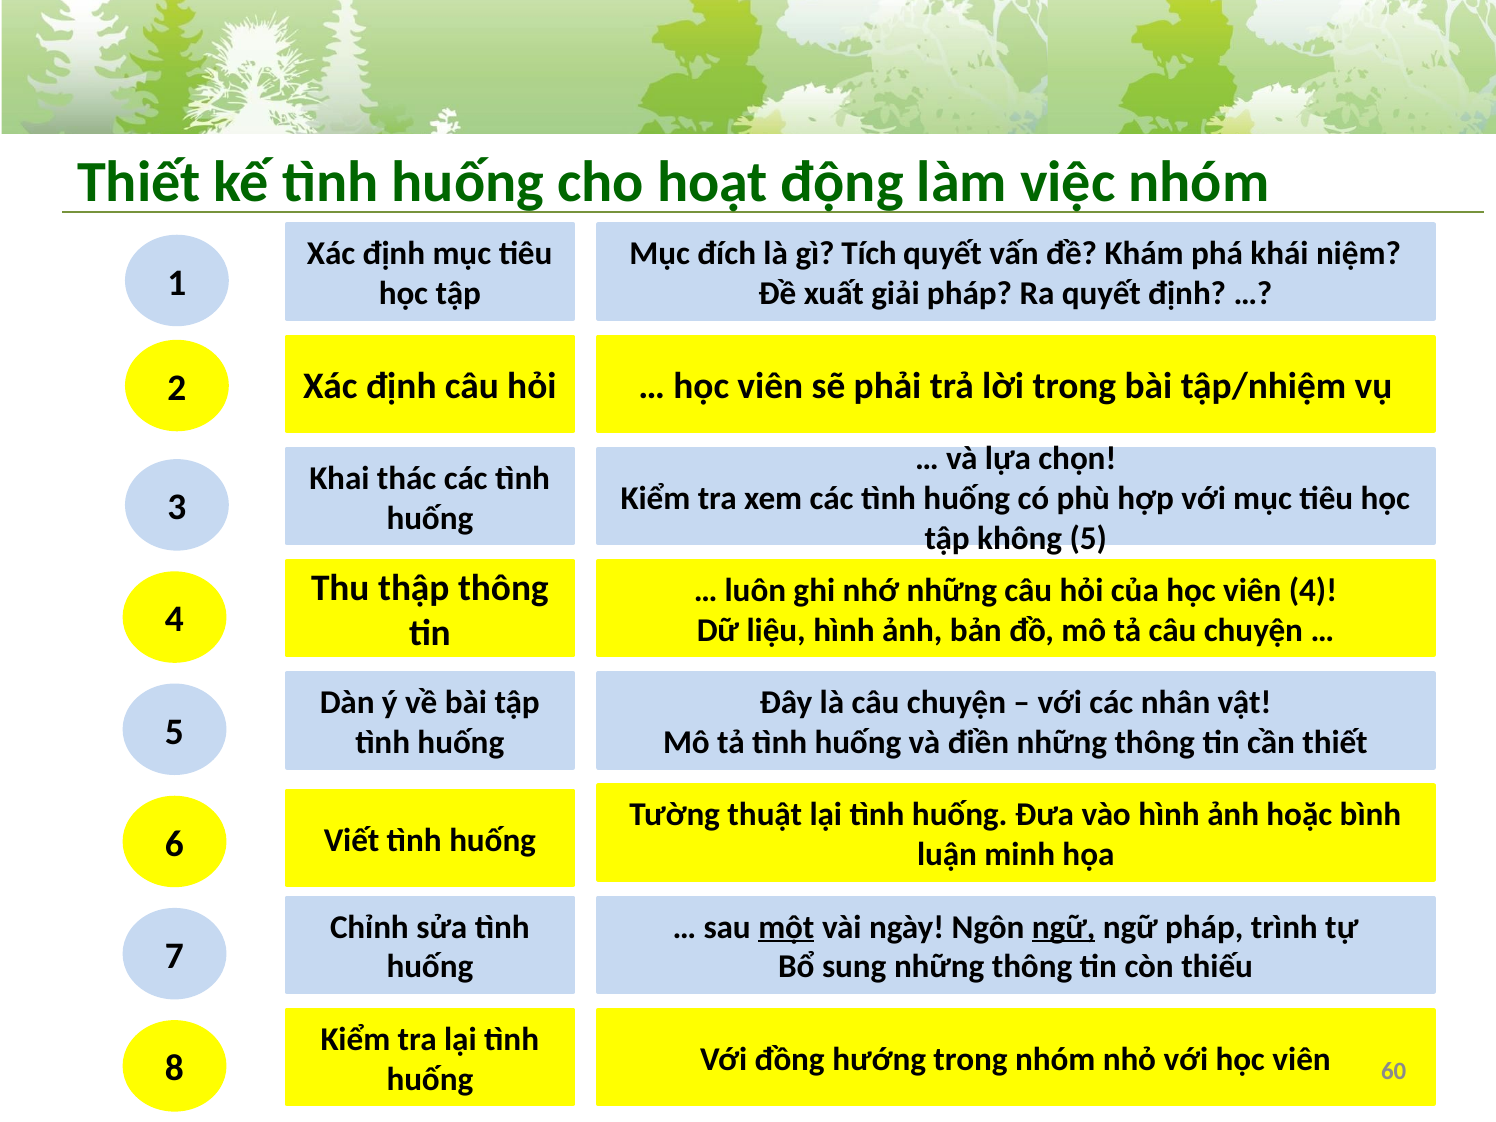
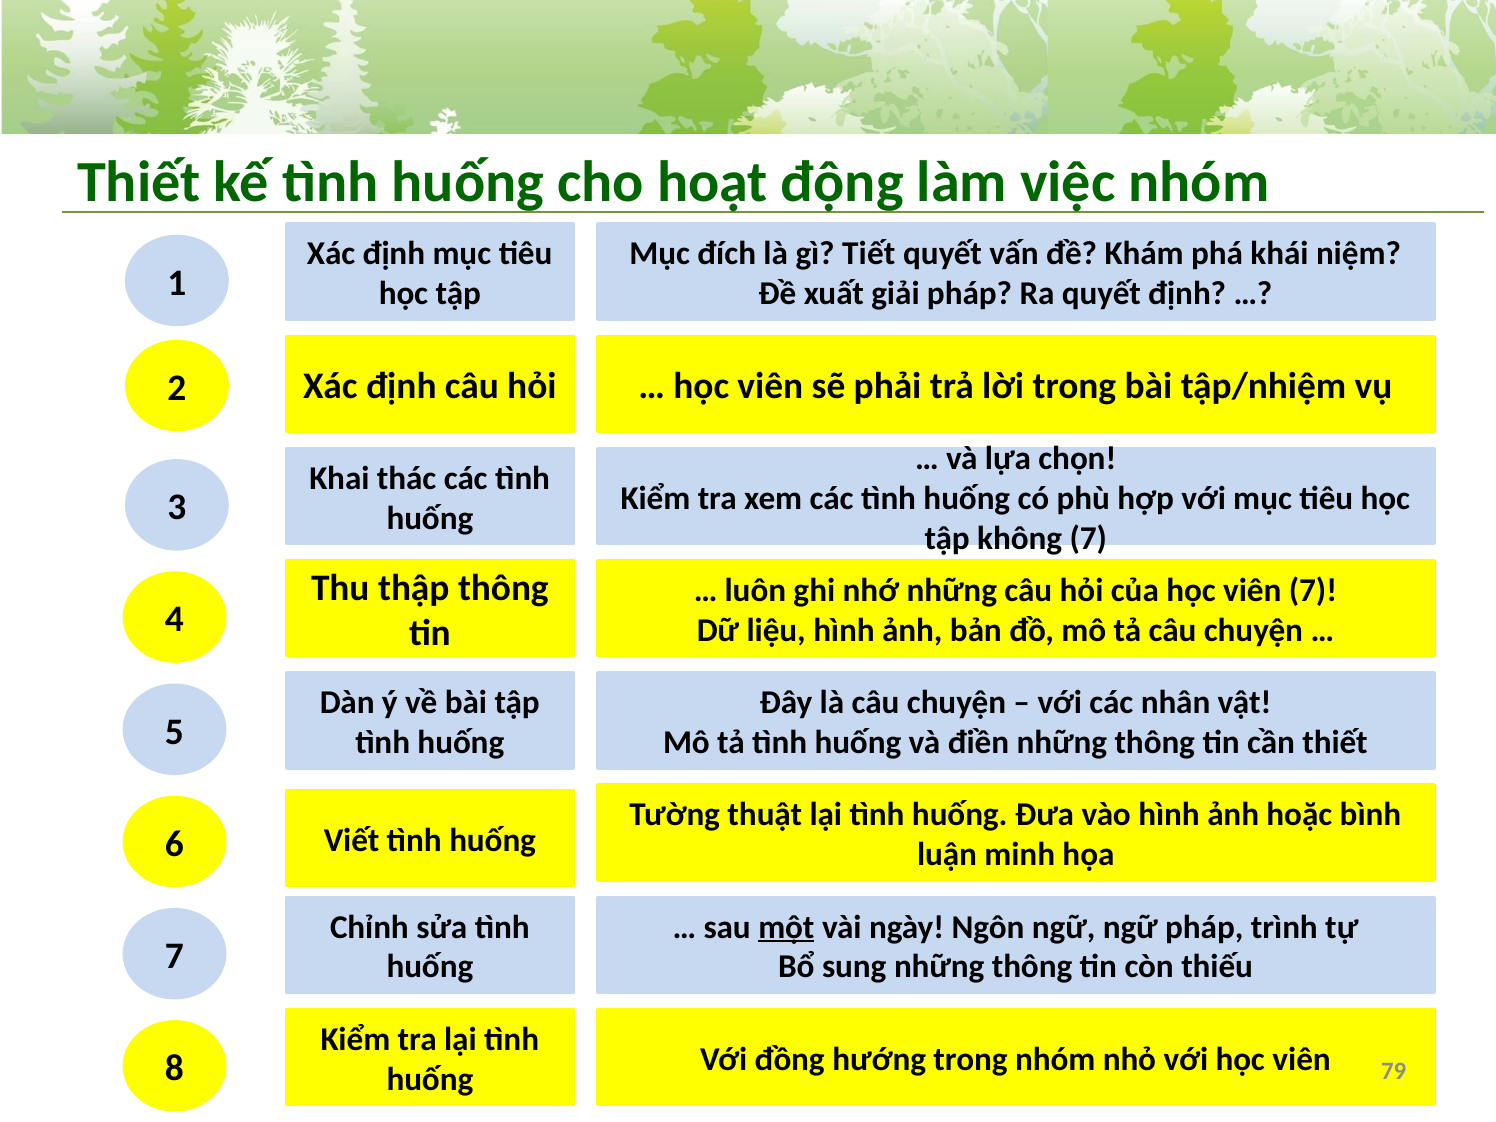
Tích: Tích -> Tiết
không 5: 5 -> 7
viên 4: 4 -> 7
ngữ at (1064, 927) underline: present -> none
60: 60 -> 79
